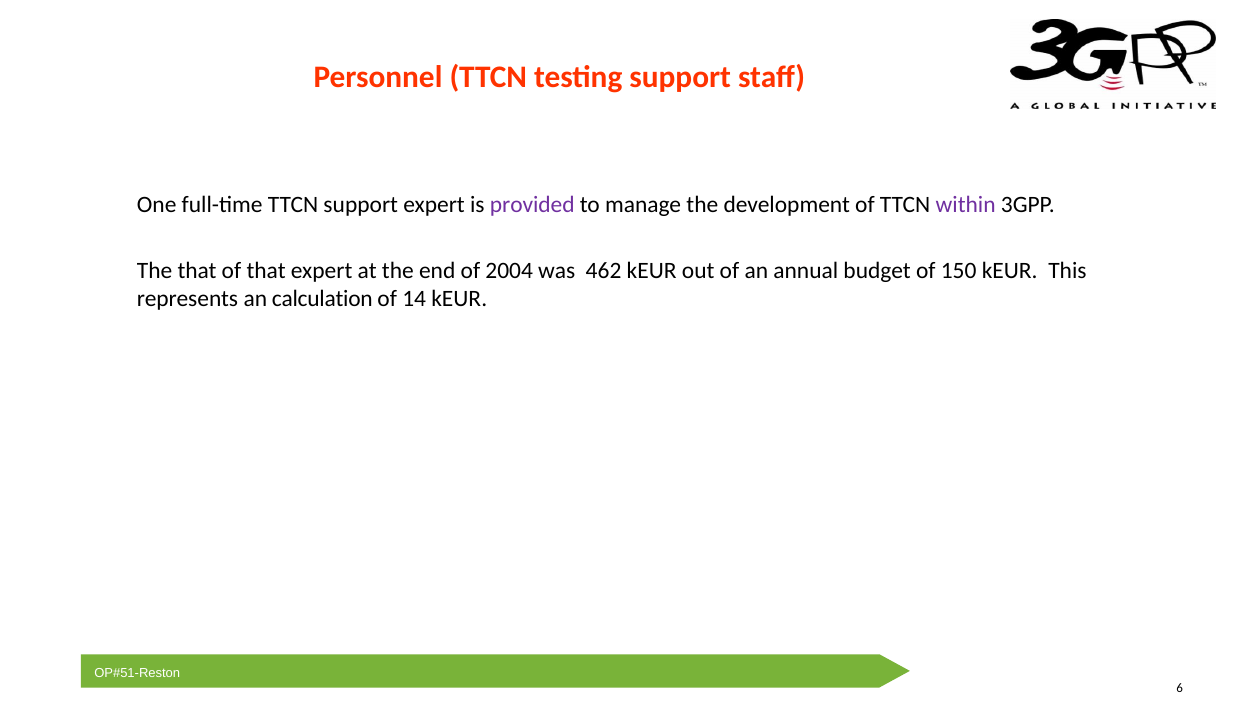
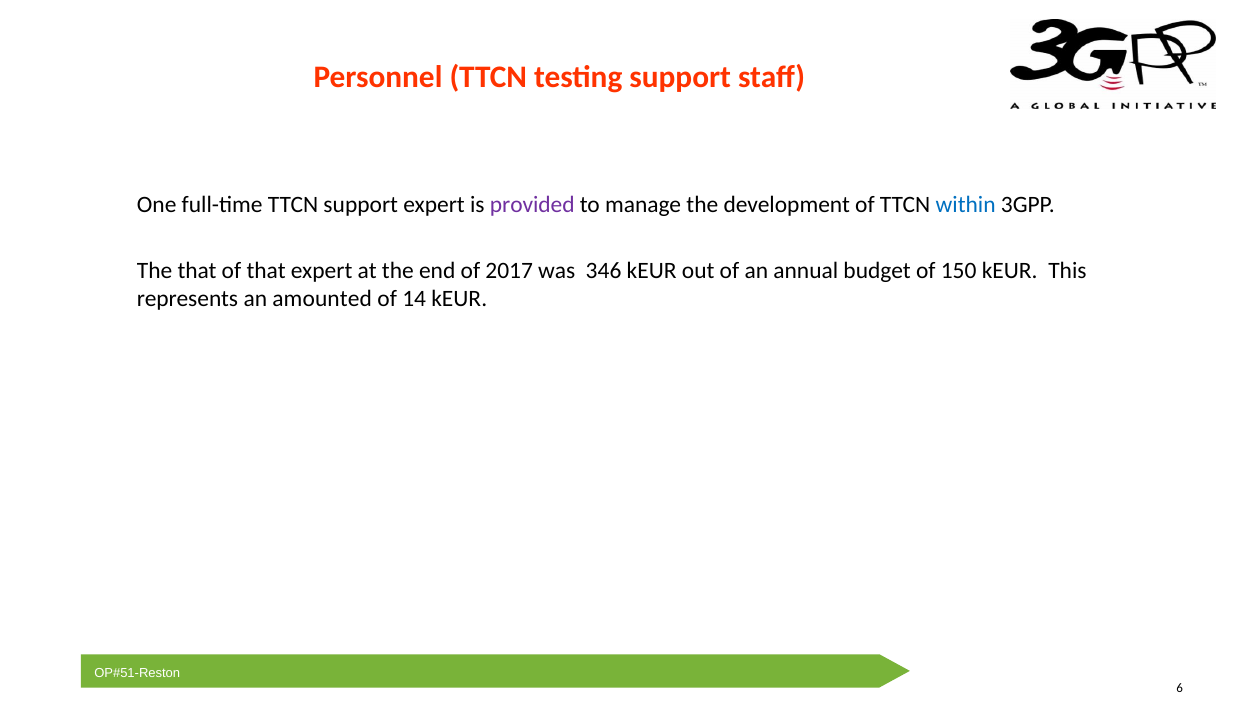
within colour: purple -> blue
2004: 2004 -> 2017
462: 462 -> 346
calculation: calculation -> amounted
